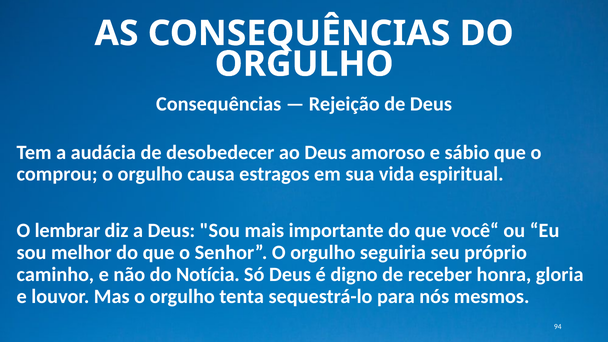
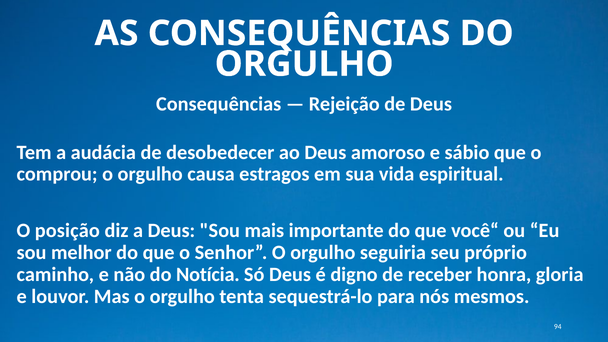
lembrar: lembrar -> posição
